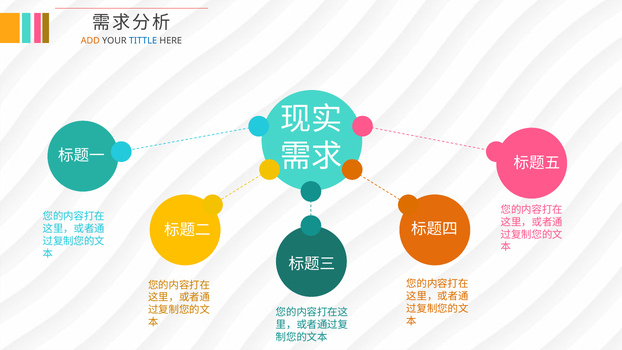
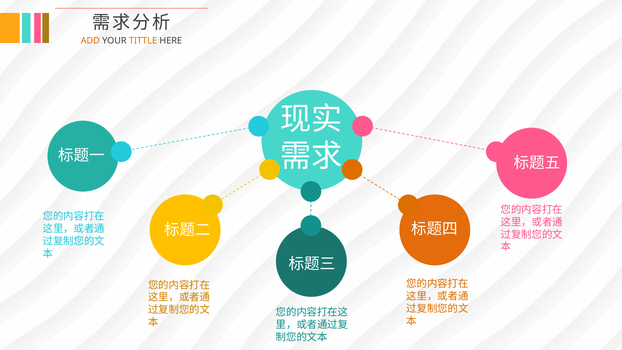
TITTLE colour: blue -> orange
